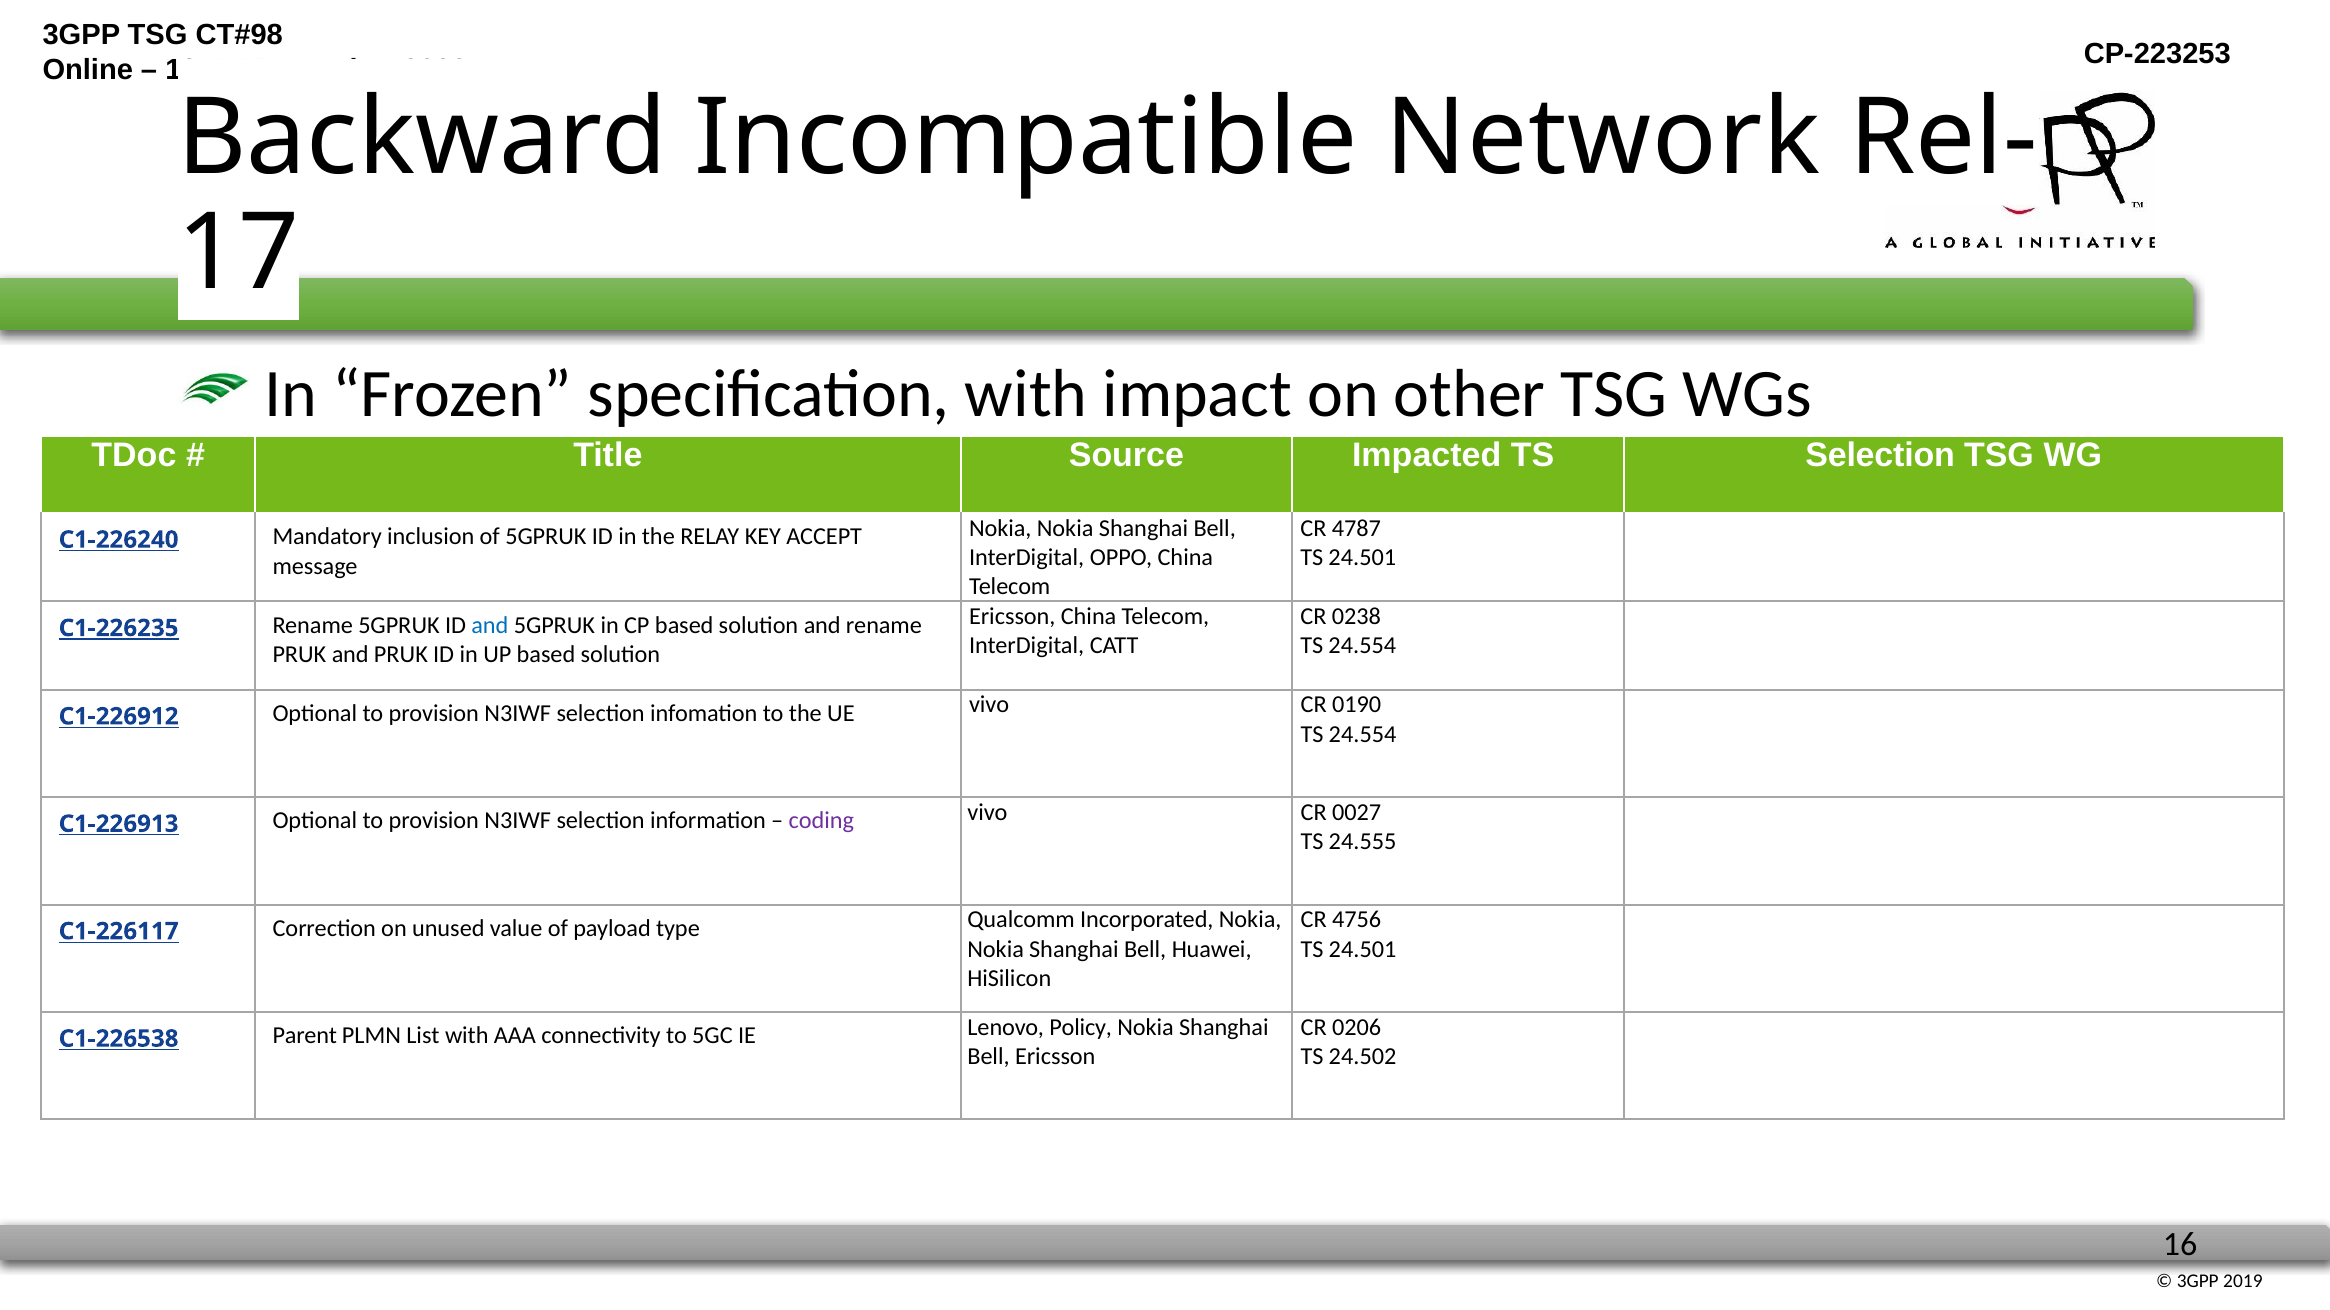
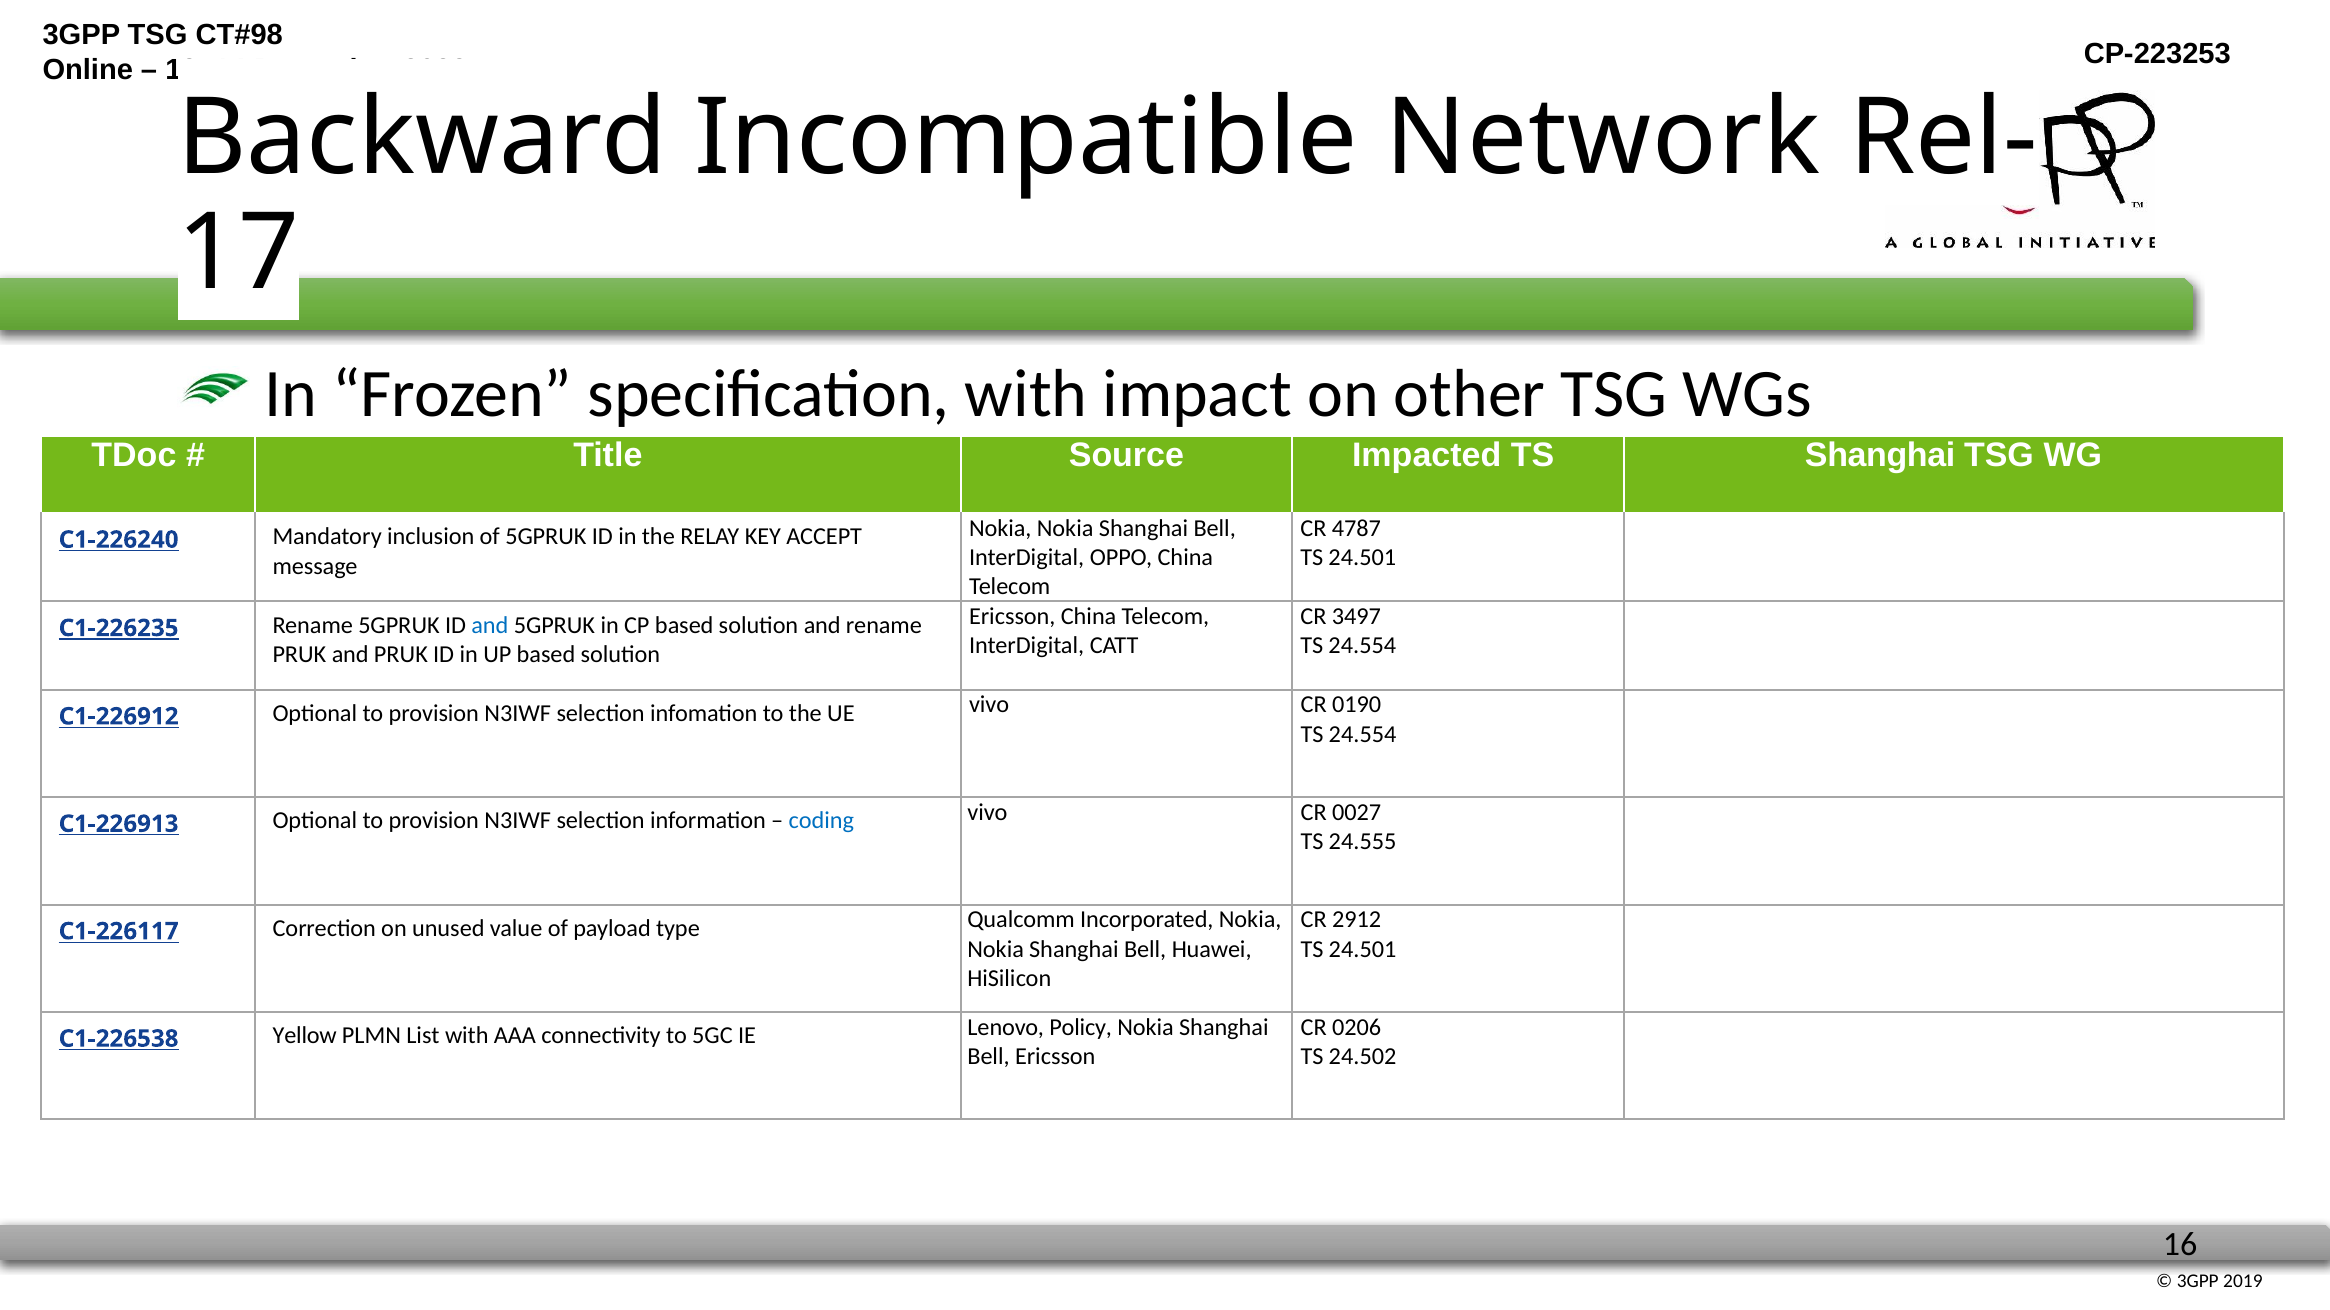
TS Selection: Selection -> Shanghai
0238: 0238 -> 3497
coding colour: purple -> blue
4756: 4756 -> 2912
Parent: Parent -> Yellow
